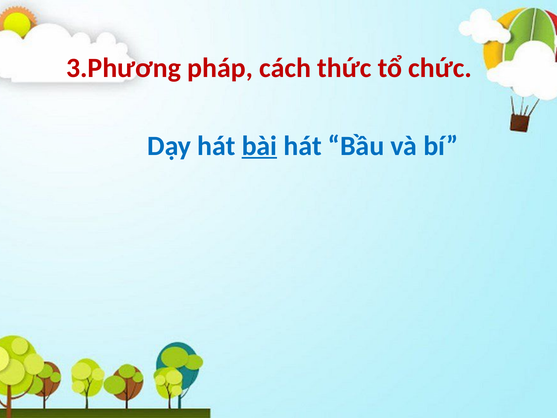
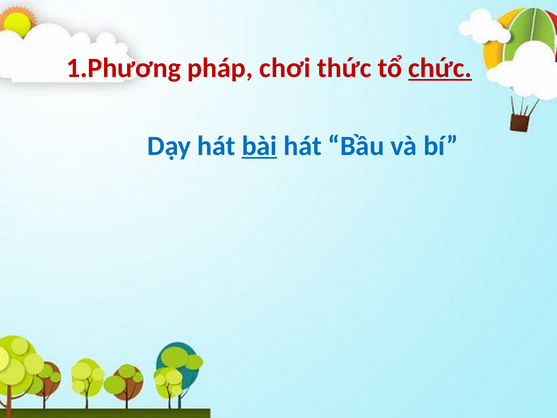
3.Phương: 3.Phương -> 1.Phương
cách: cách -> chơi
chức underline: none -> present
